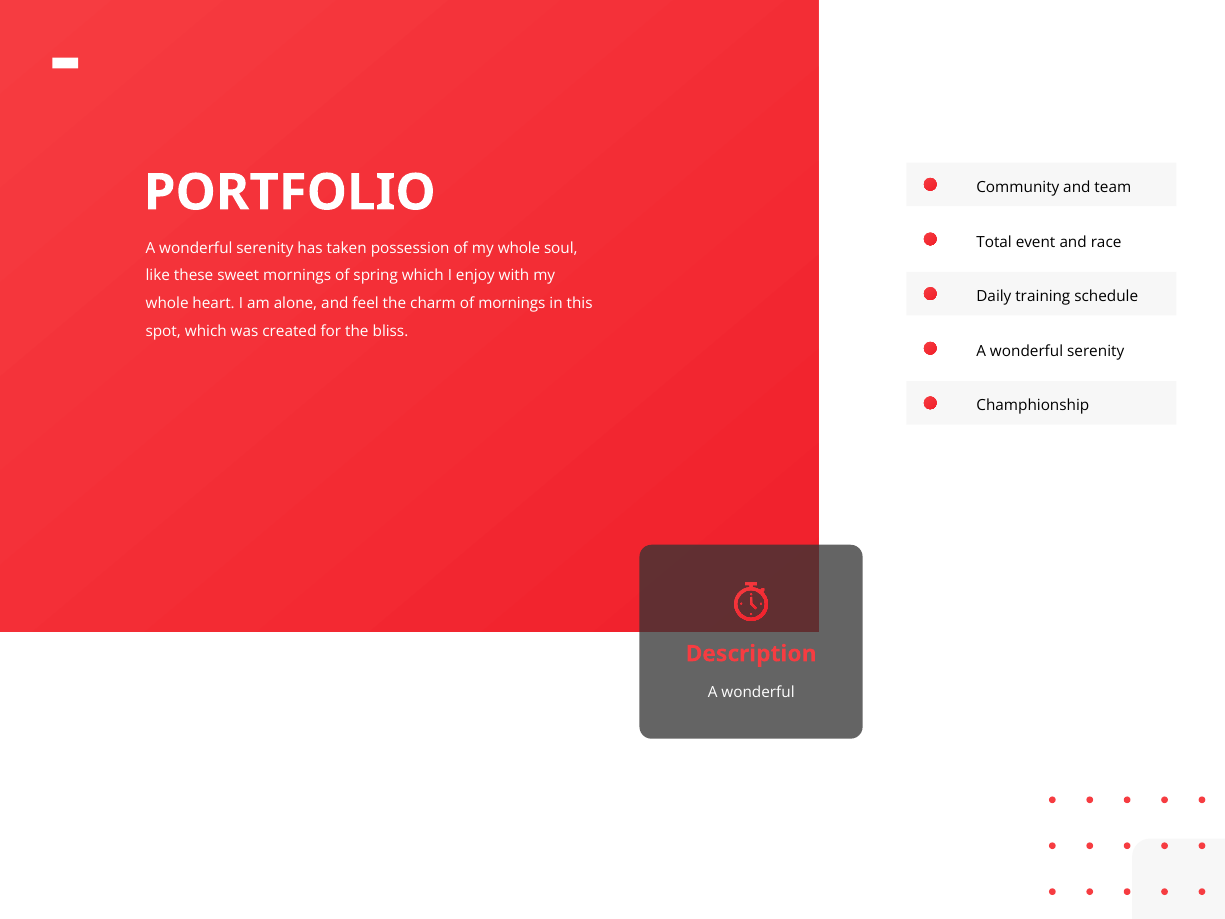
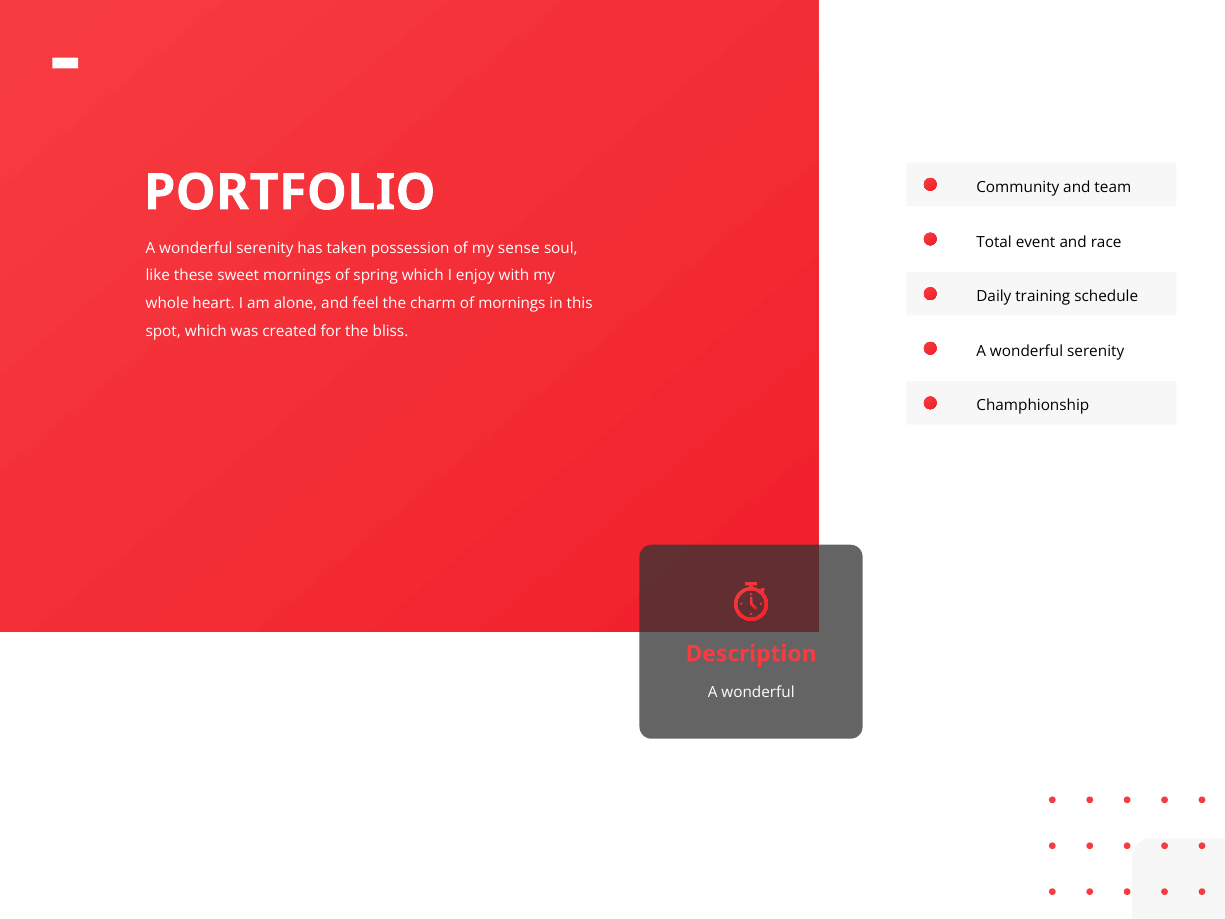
of my whole: whole -> sense
